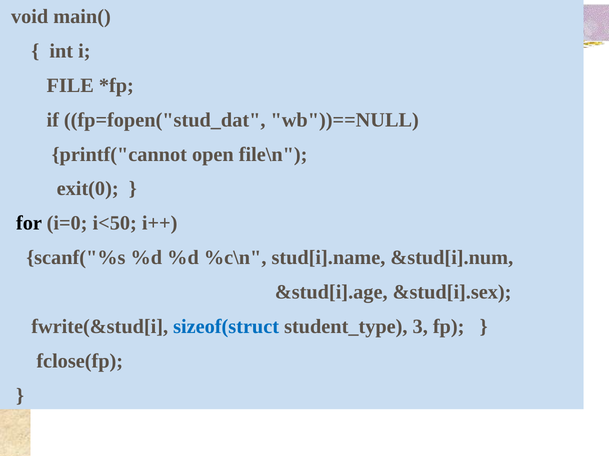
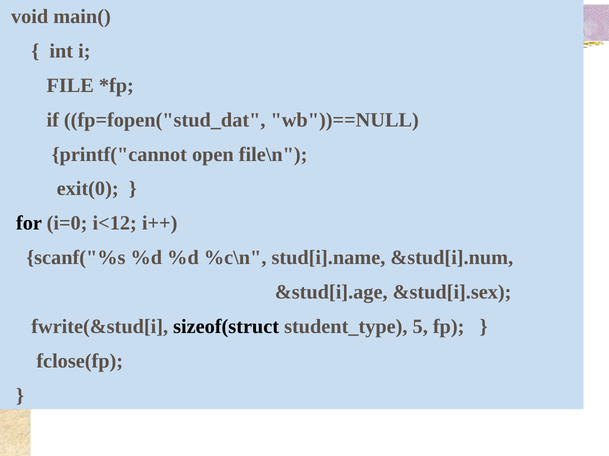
i<50: i<50 -> i<12
sizeof(struct colour: blue -> black
3: 3 -> 5
